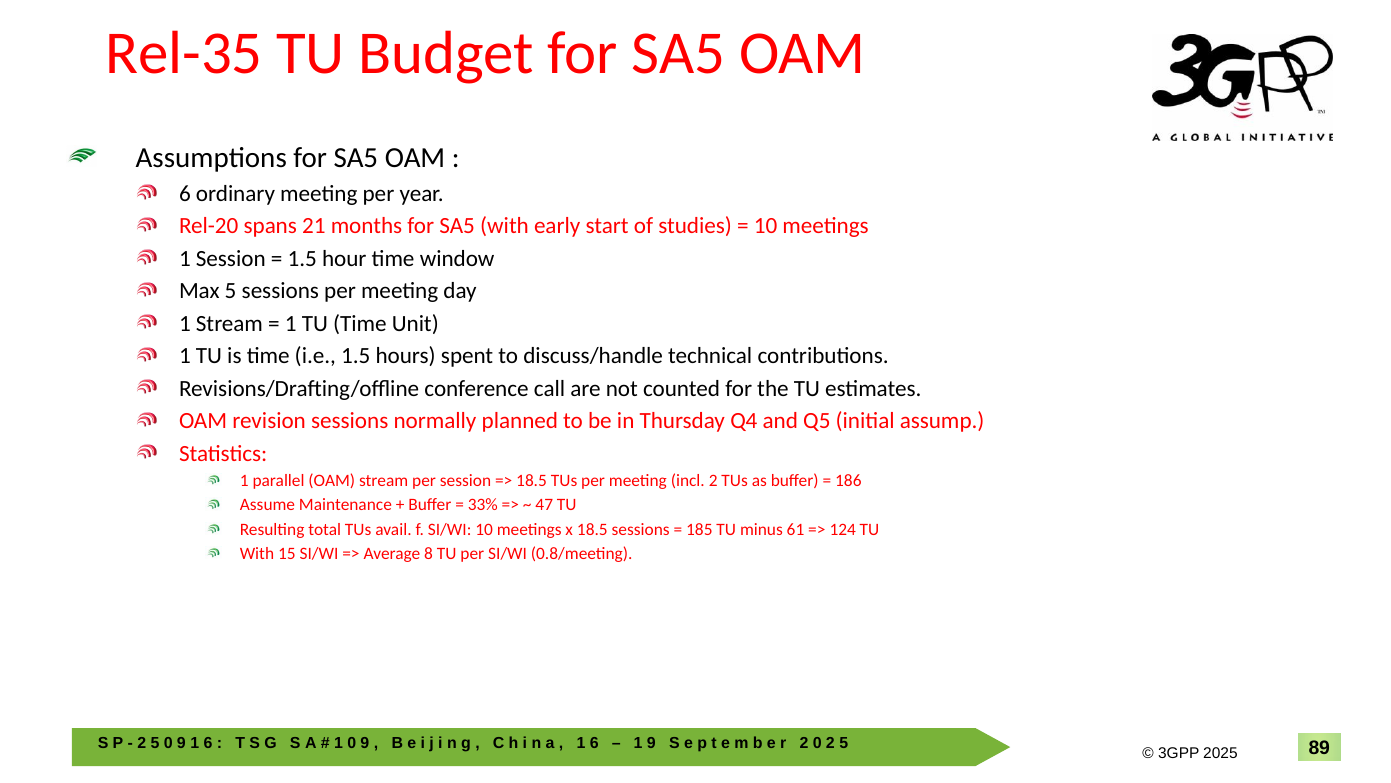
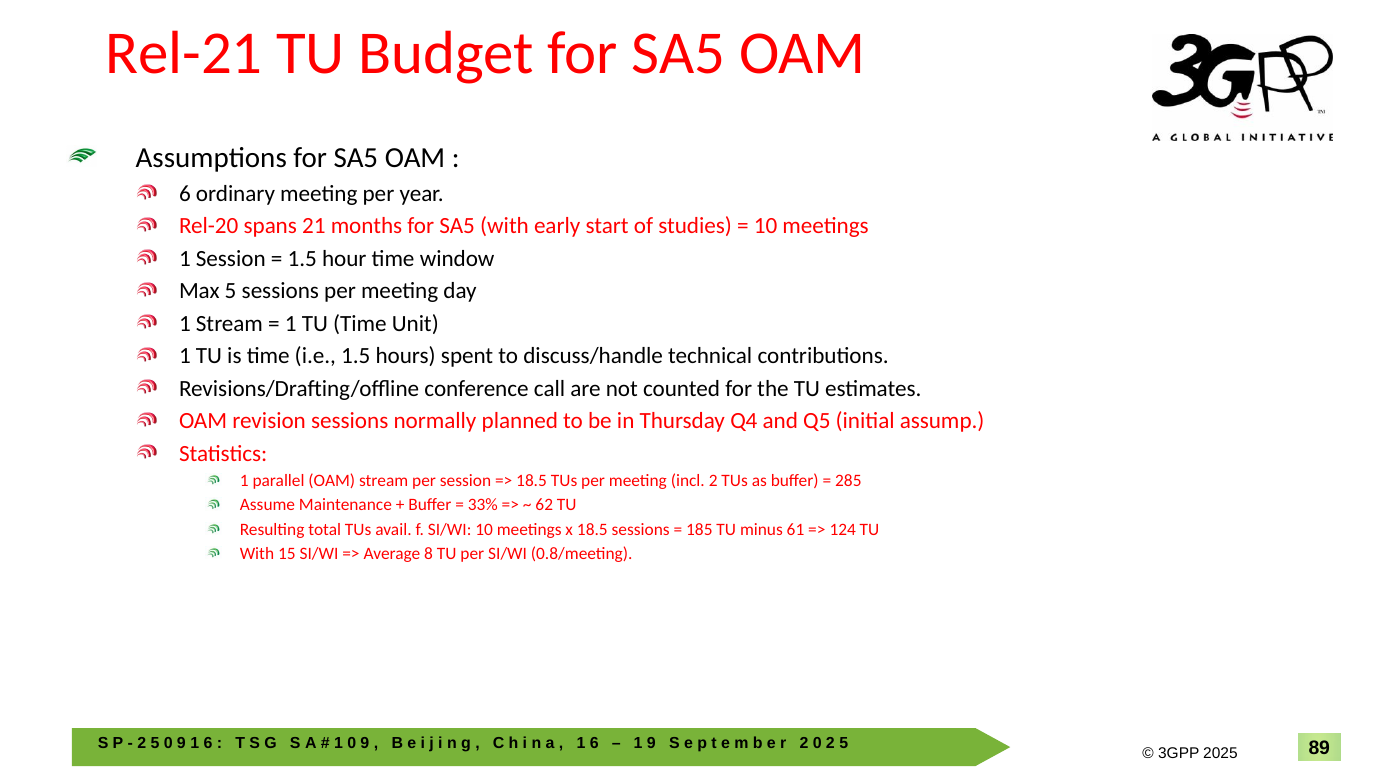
Rel-35: Rel-35 -> Rel-21
186: 186 -> 285
47: 47 -> 62
